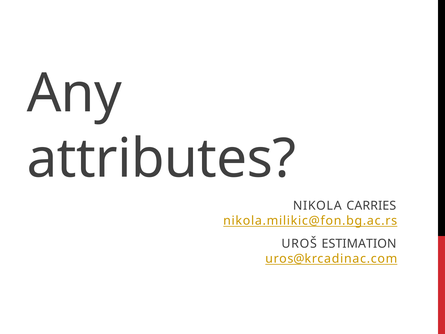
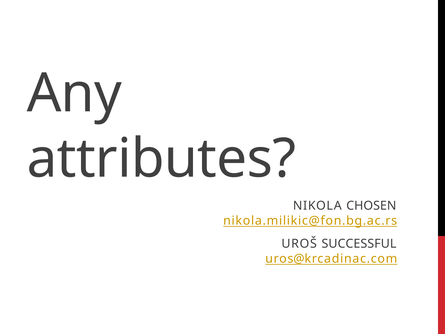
CARRIES: CARRIES -> CHOSEN
ESTIMATION: ESTIMATION -> SUCCESSFUL
